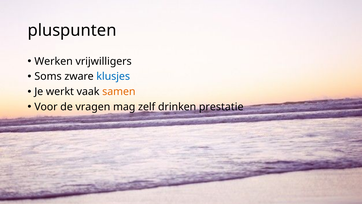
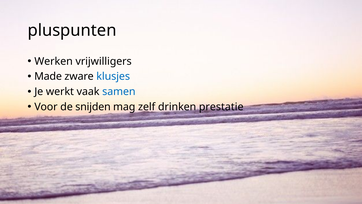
Soms: Soms -> Made
samen colour: orange -> blue
vragen: vragen -> snijden
